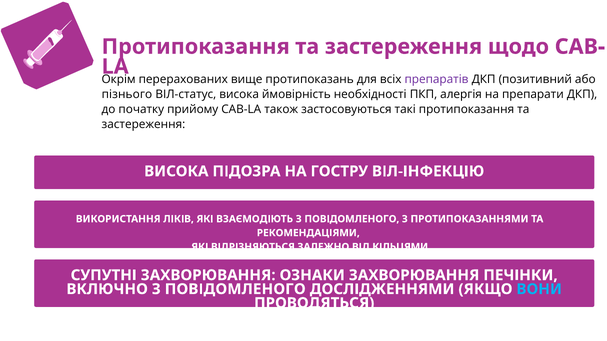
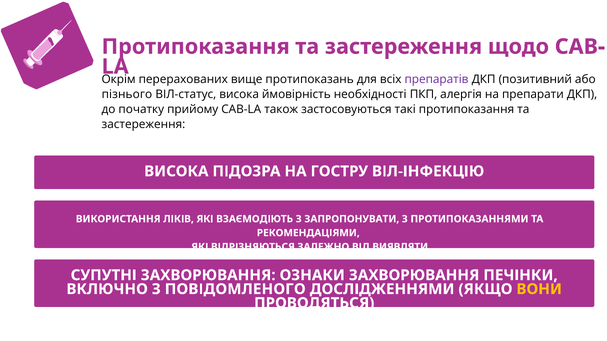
ВЗАЄМОДІЮТЬ З ПОВІДОМЛЕНОГО: ПОВІДОМЛЕНОГО -> ЗАПРОПОНУВАТИ
КІЛЬЦЯМИ: КІЛЬЦЯМИ -> ВИЯВЛЯТИ
ВОНИ colour: light blue -> yellow
